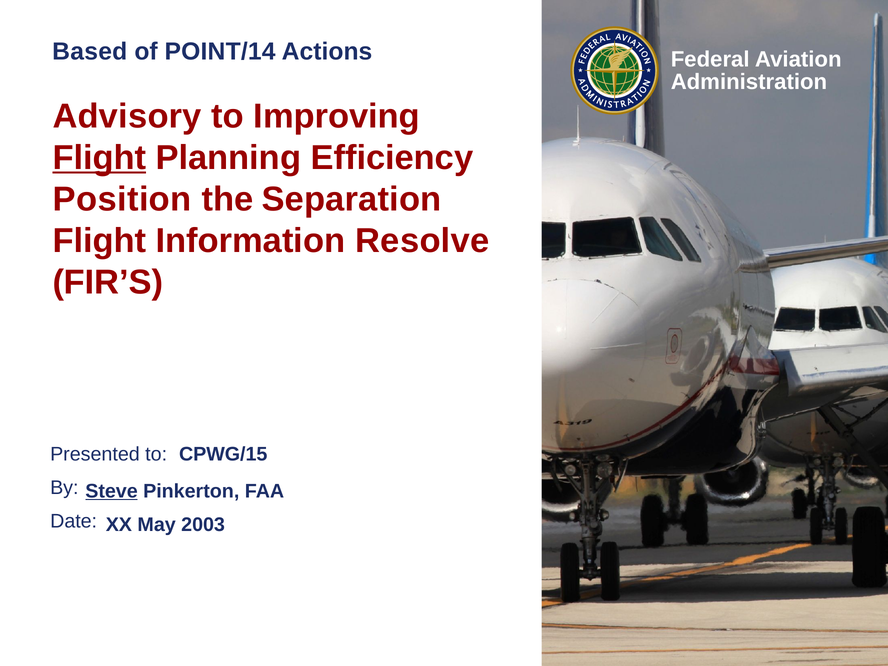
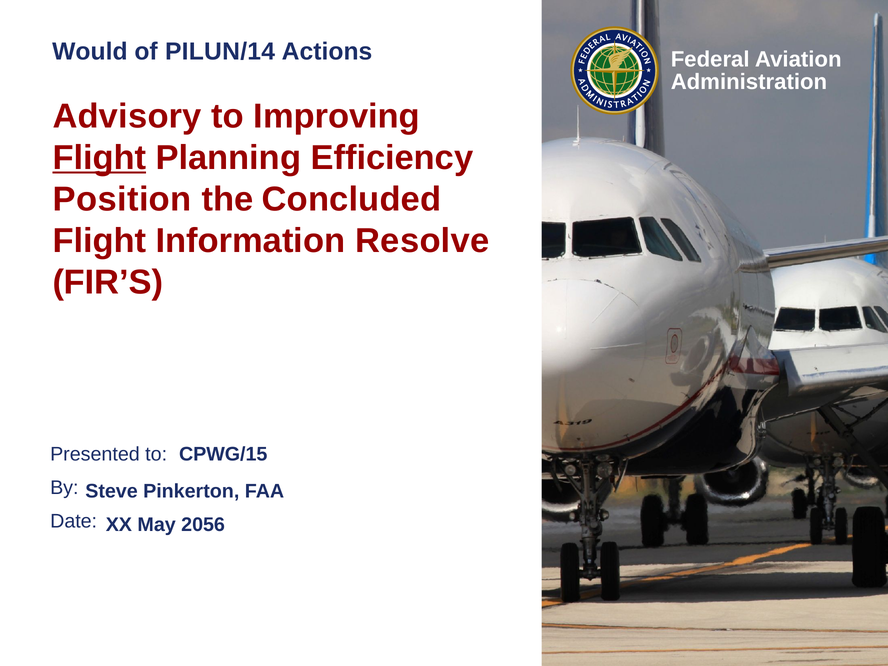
Based: Based -> Would
POINT/14: POINT/14 -> PILUN/14
Separation: Separation -> Concluded
Steve underline: present -> none
2003: 2003 -> 2056
